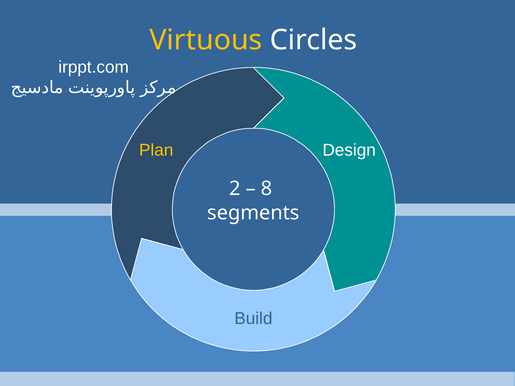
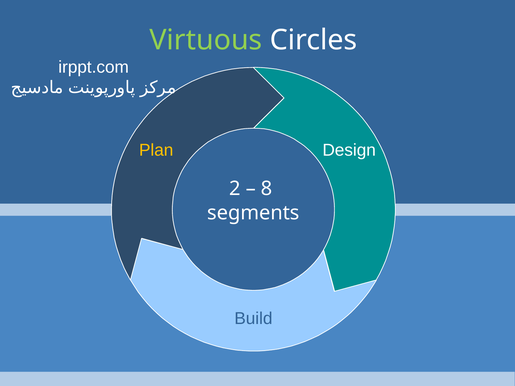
Virtuous colour: yellow -> light green
